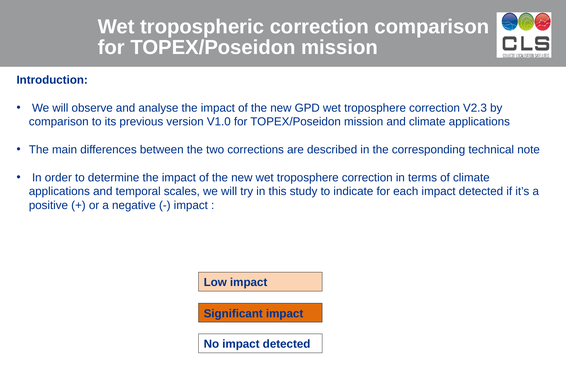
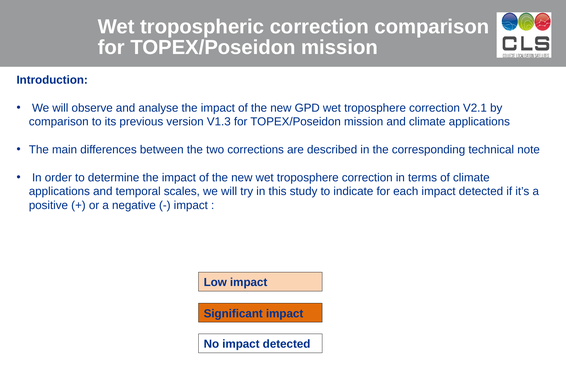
V2.3: V2.3 -> V2.1
V1.0: V1.0 -> V1.3
